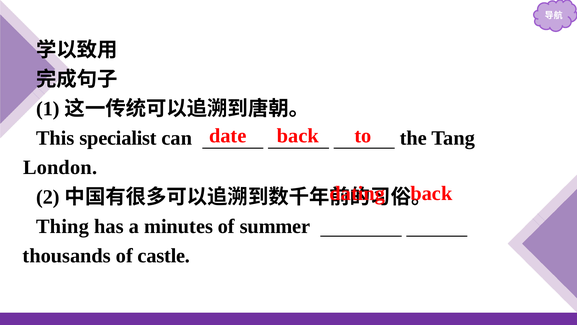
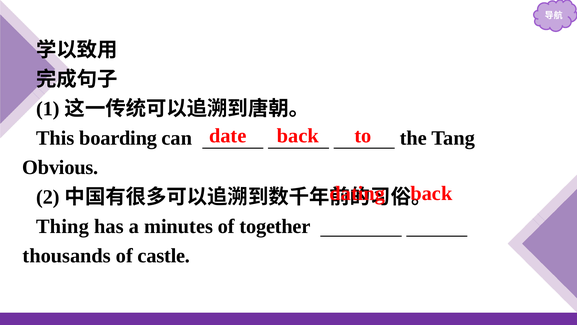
specialist: specialist -> boarding
London: London -> Obvious
summer: summer -> together
